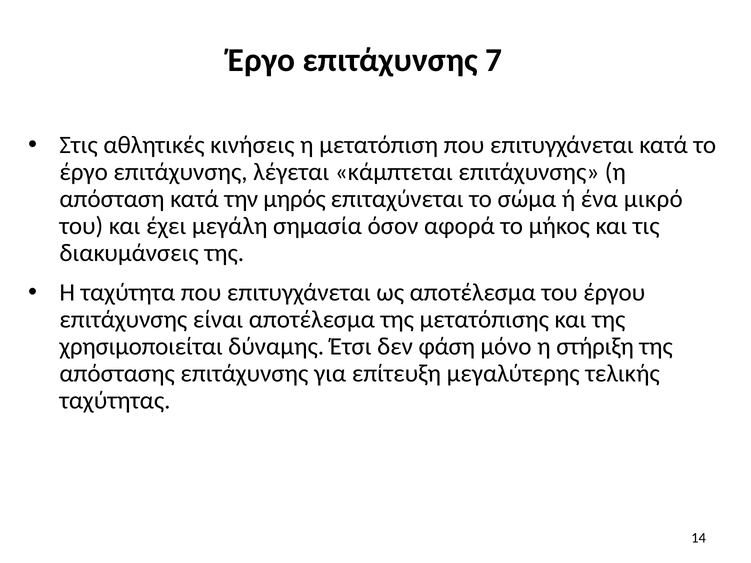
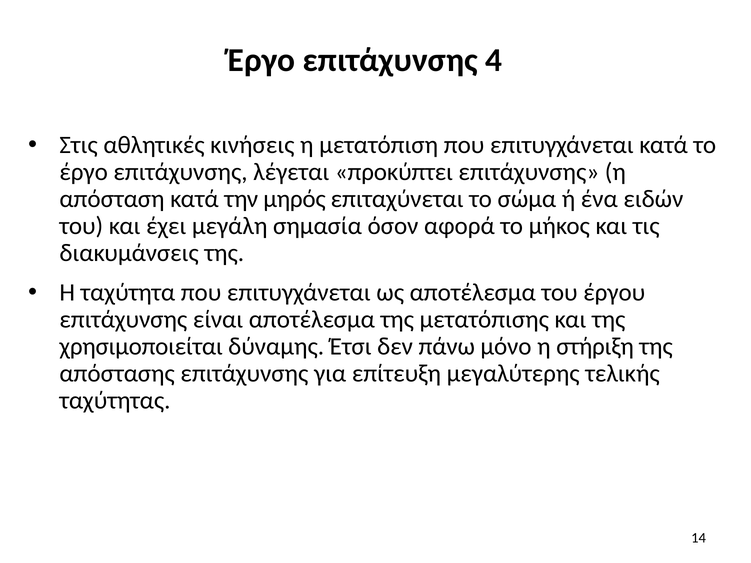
7: 7 -> 4
κάμπτεται: κάμπτεται -> προκύπτει
μικρό: μικρό -> ειδών
φάση: φάση -> πάνω
